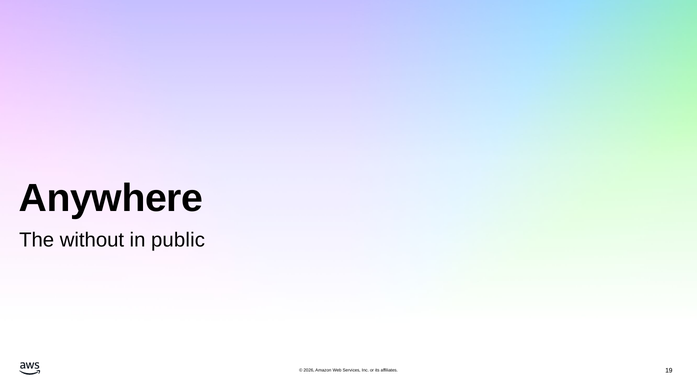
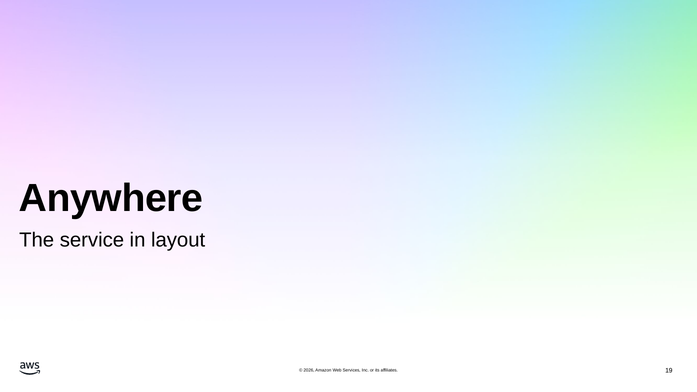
without: without -> service
public: public -> layout
